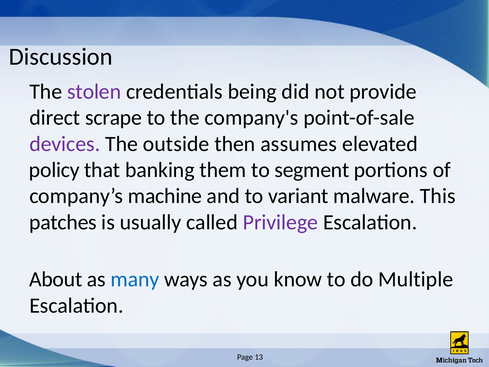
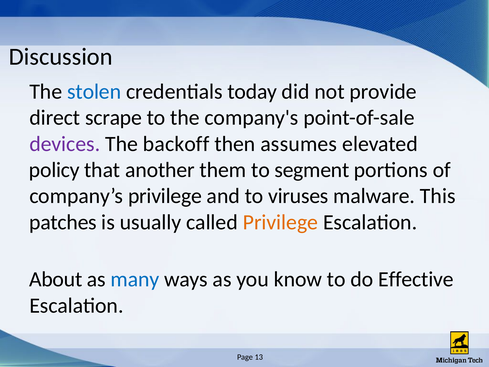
stolen colour: purple -> blue
being: being -> today
outside: outside -> backoff
banking: banking -> another
company’s machine: machine -> privilege
variant: variant -> viruses
Privilege at (280, 222) colour: purple -> orange
Multiple: Multiple -> Effective
